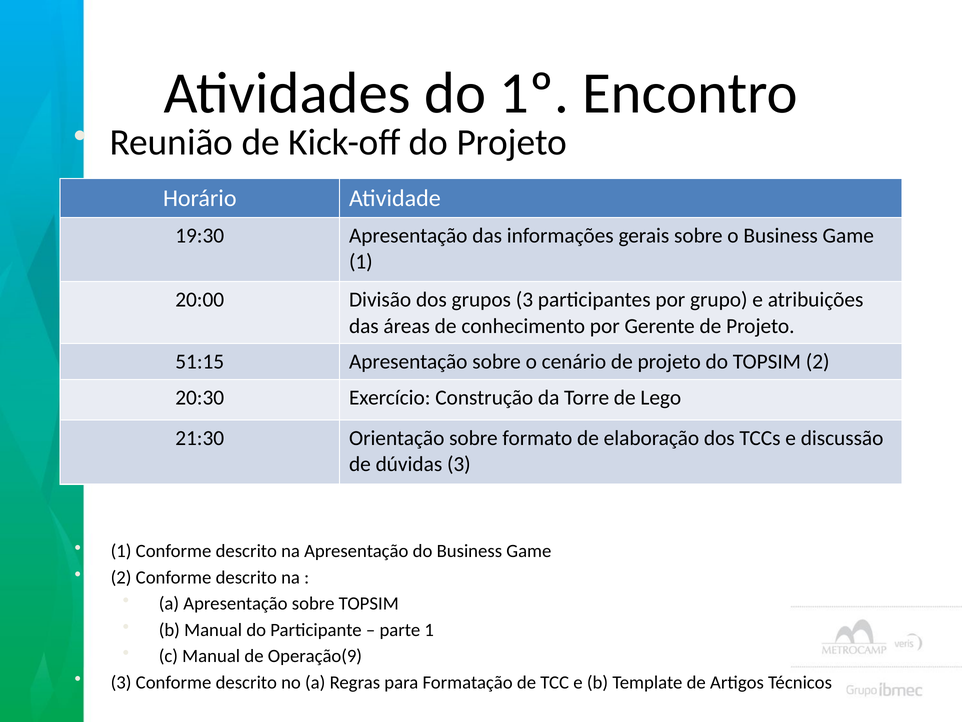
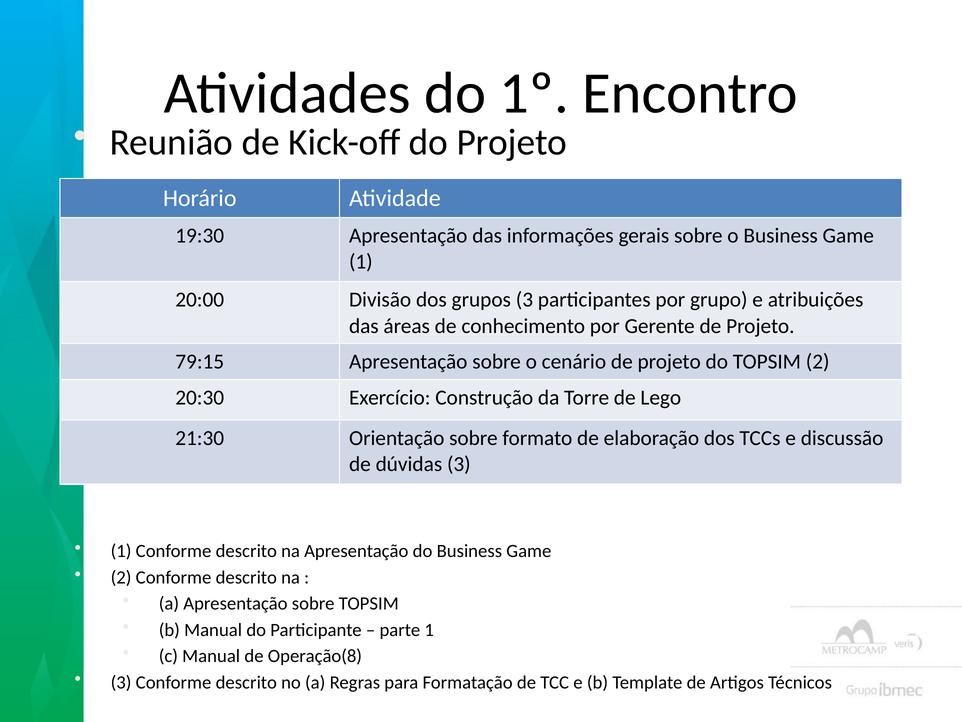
51:15: 51:15 -> 79:15
Operação(9: Operação(9 -> Operação(8
